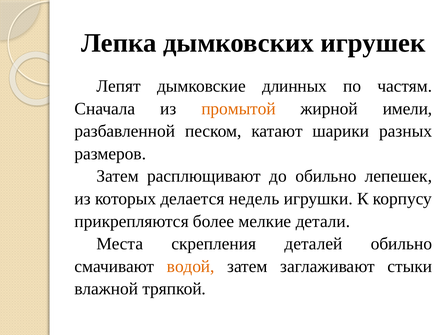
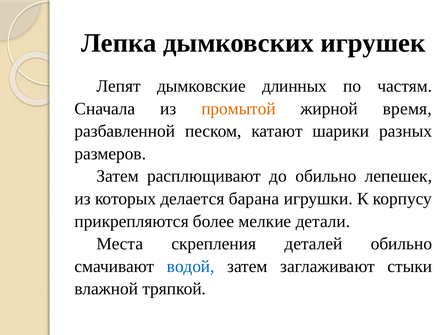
имели: имели -> время
недель: недель -> барана
водой colour: orange -> blue
